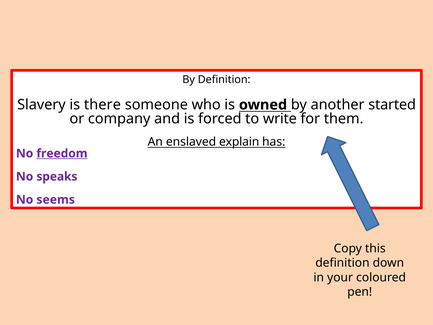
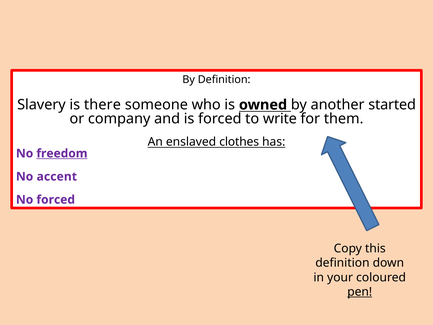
explain: explain -> clothes
speaks: speaks -> accent
No seems: seems -> forced
pen underline: none -> present
